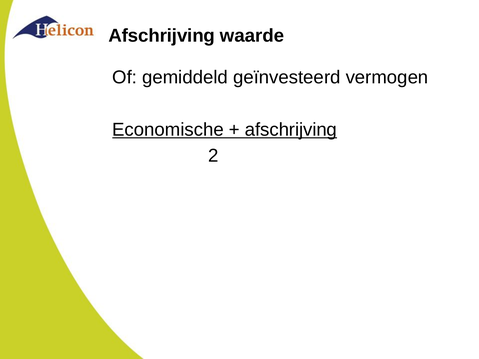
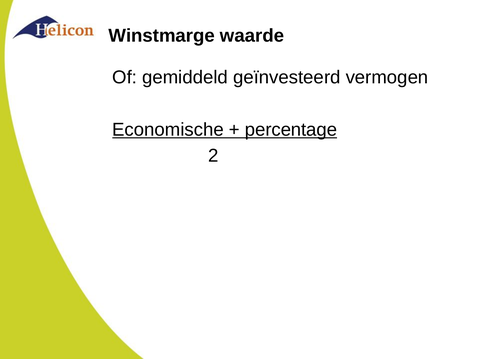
Afschrijving at (162, 36): Afschrijving -> Winstmarge
afschrijving at (291, 130): afschrijving -> percentage
